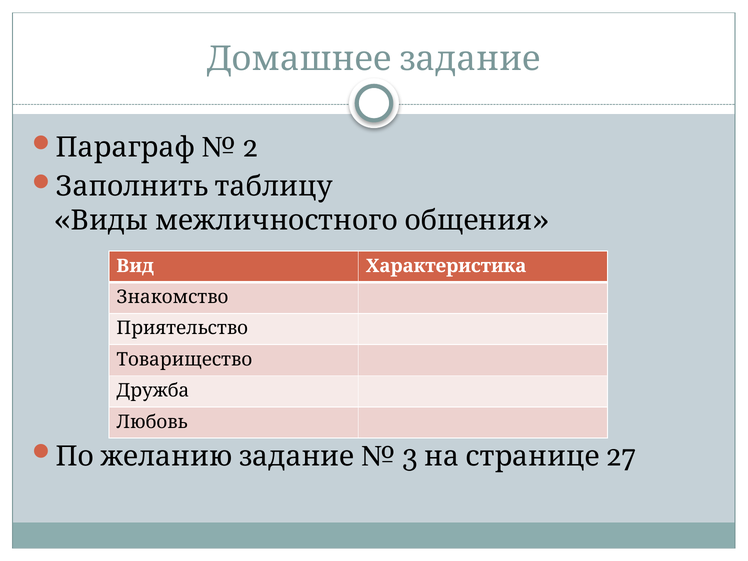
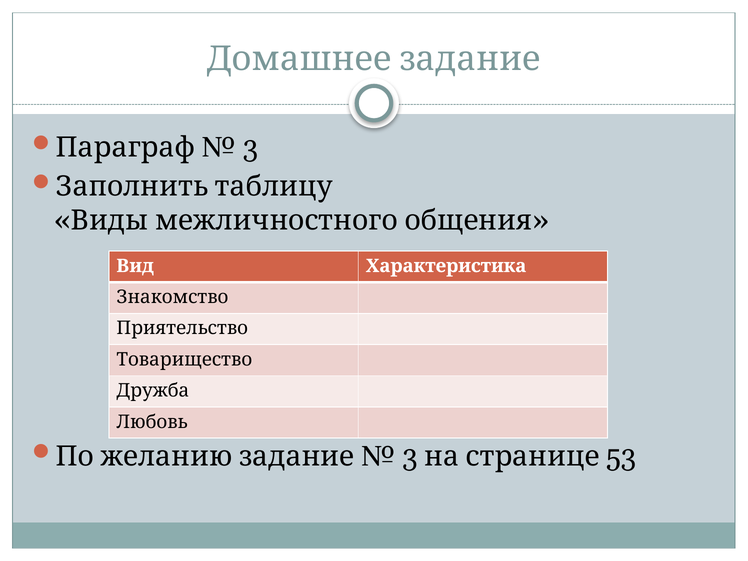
2 at (251, 147): 2 -> 3
27: 27 -> 53
